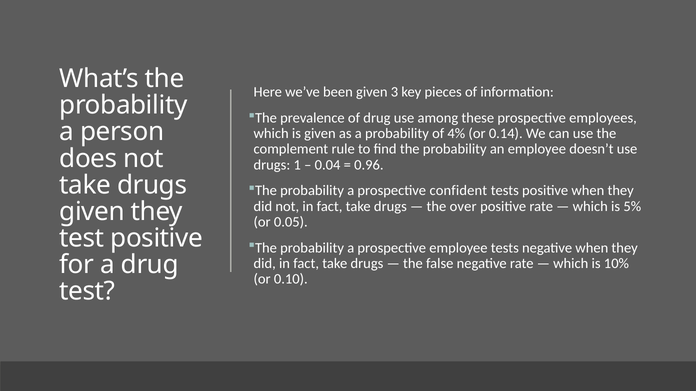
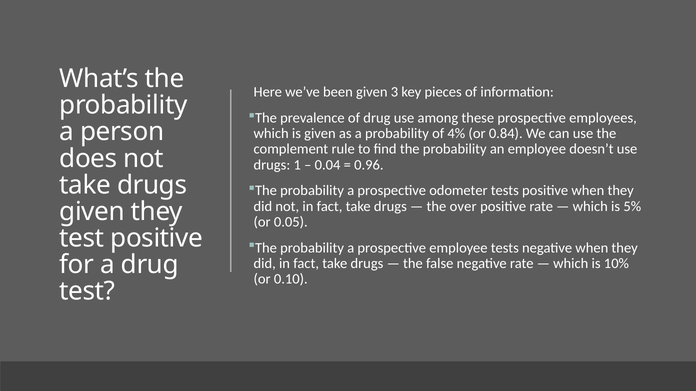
0.14: 0.14 -> 0.84
confident: confident -> odometer
